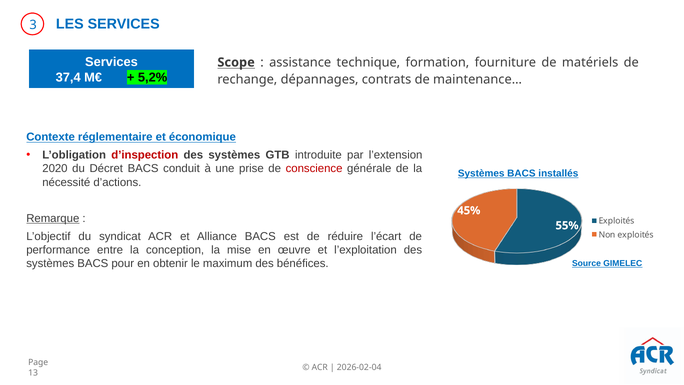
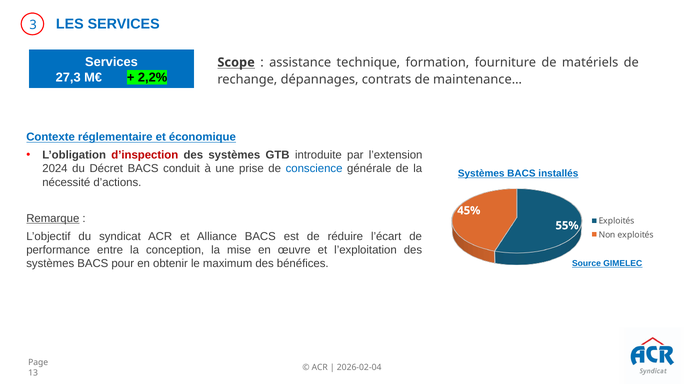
37,4: 37,4 -> 27,3
5,2%: 5,2% -> 2,2%
2020: 2020 -> 2024
conscience colour: red -> blue
